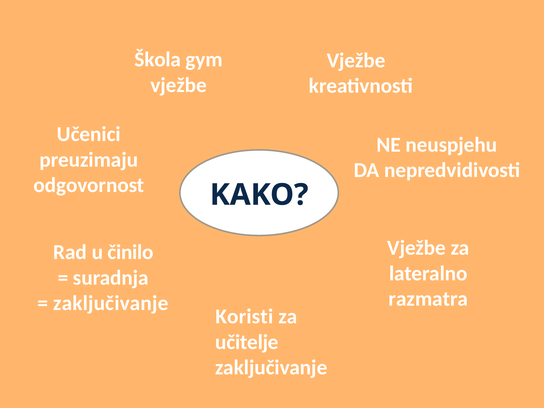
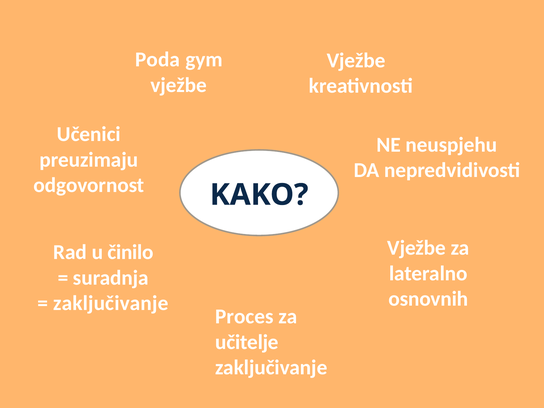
Škola: Škola -> Poda
razmatra: razmatra -> osnovnih
Koristi: Koristi -> Proces
